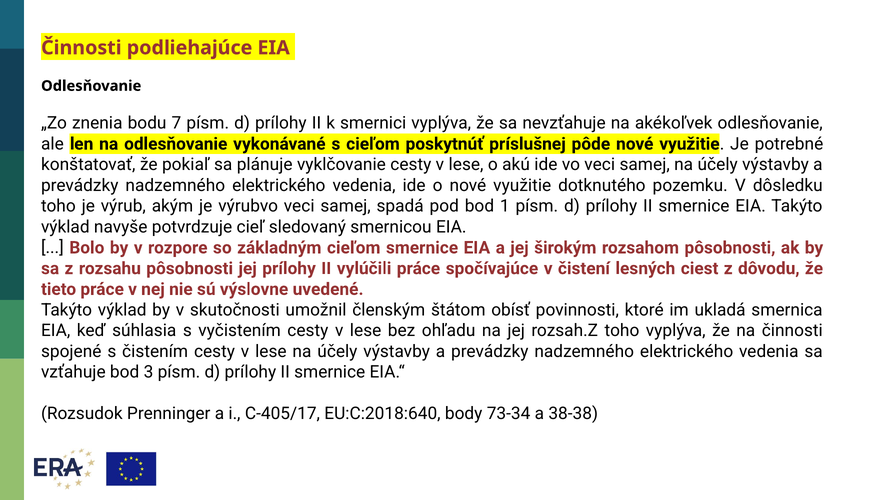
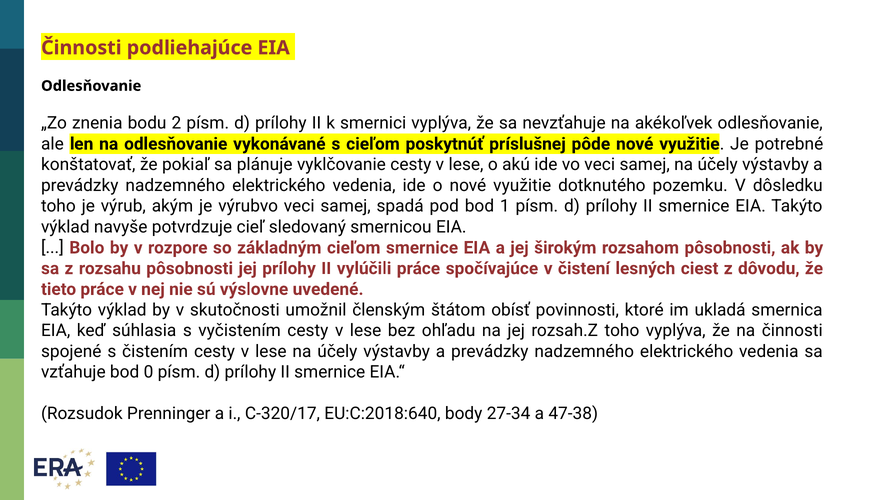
7: 7 -> 2
3: 3 -> 0
C-405/17: C-405/17 -> C-320/17
73-34: 73-34 -> 27-34
38-38: 38-38 -> 47-38
